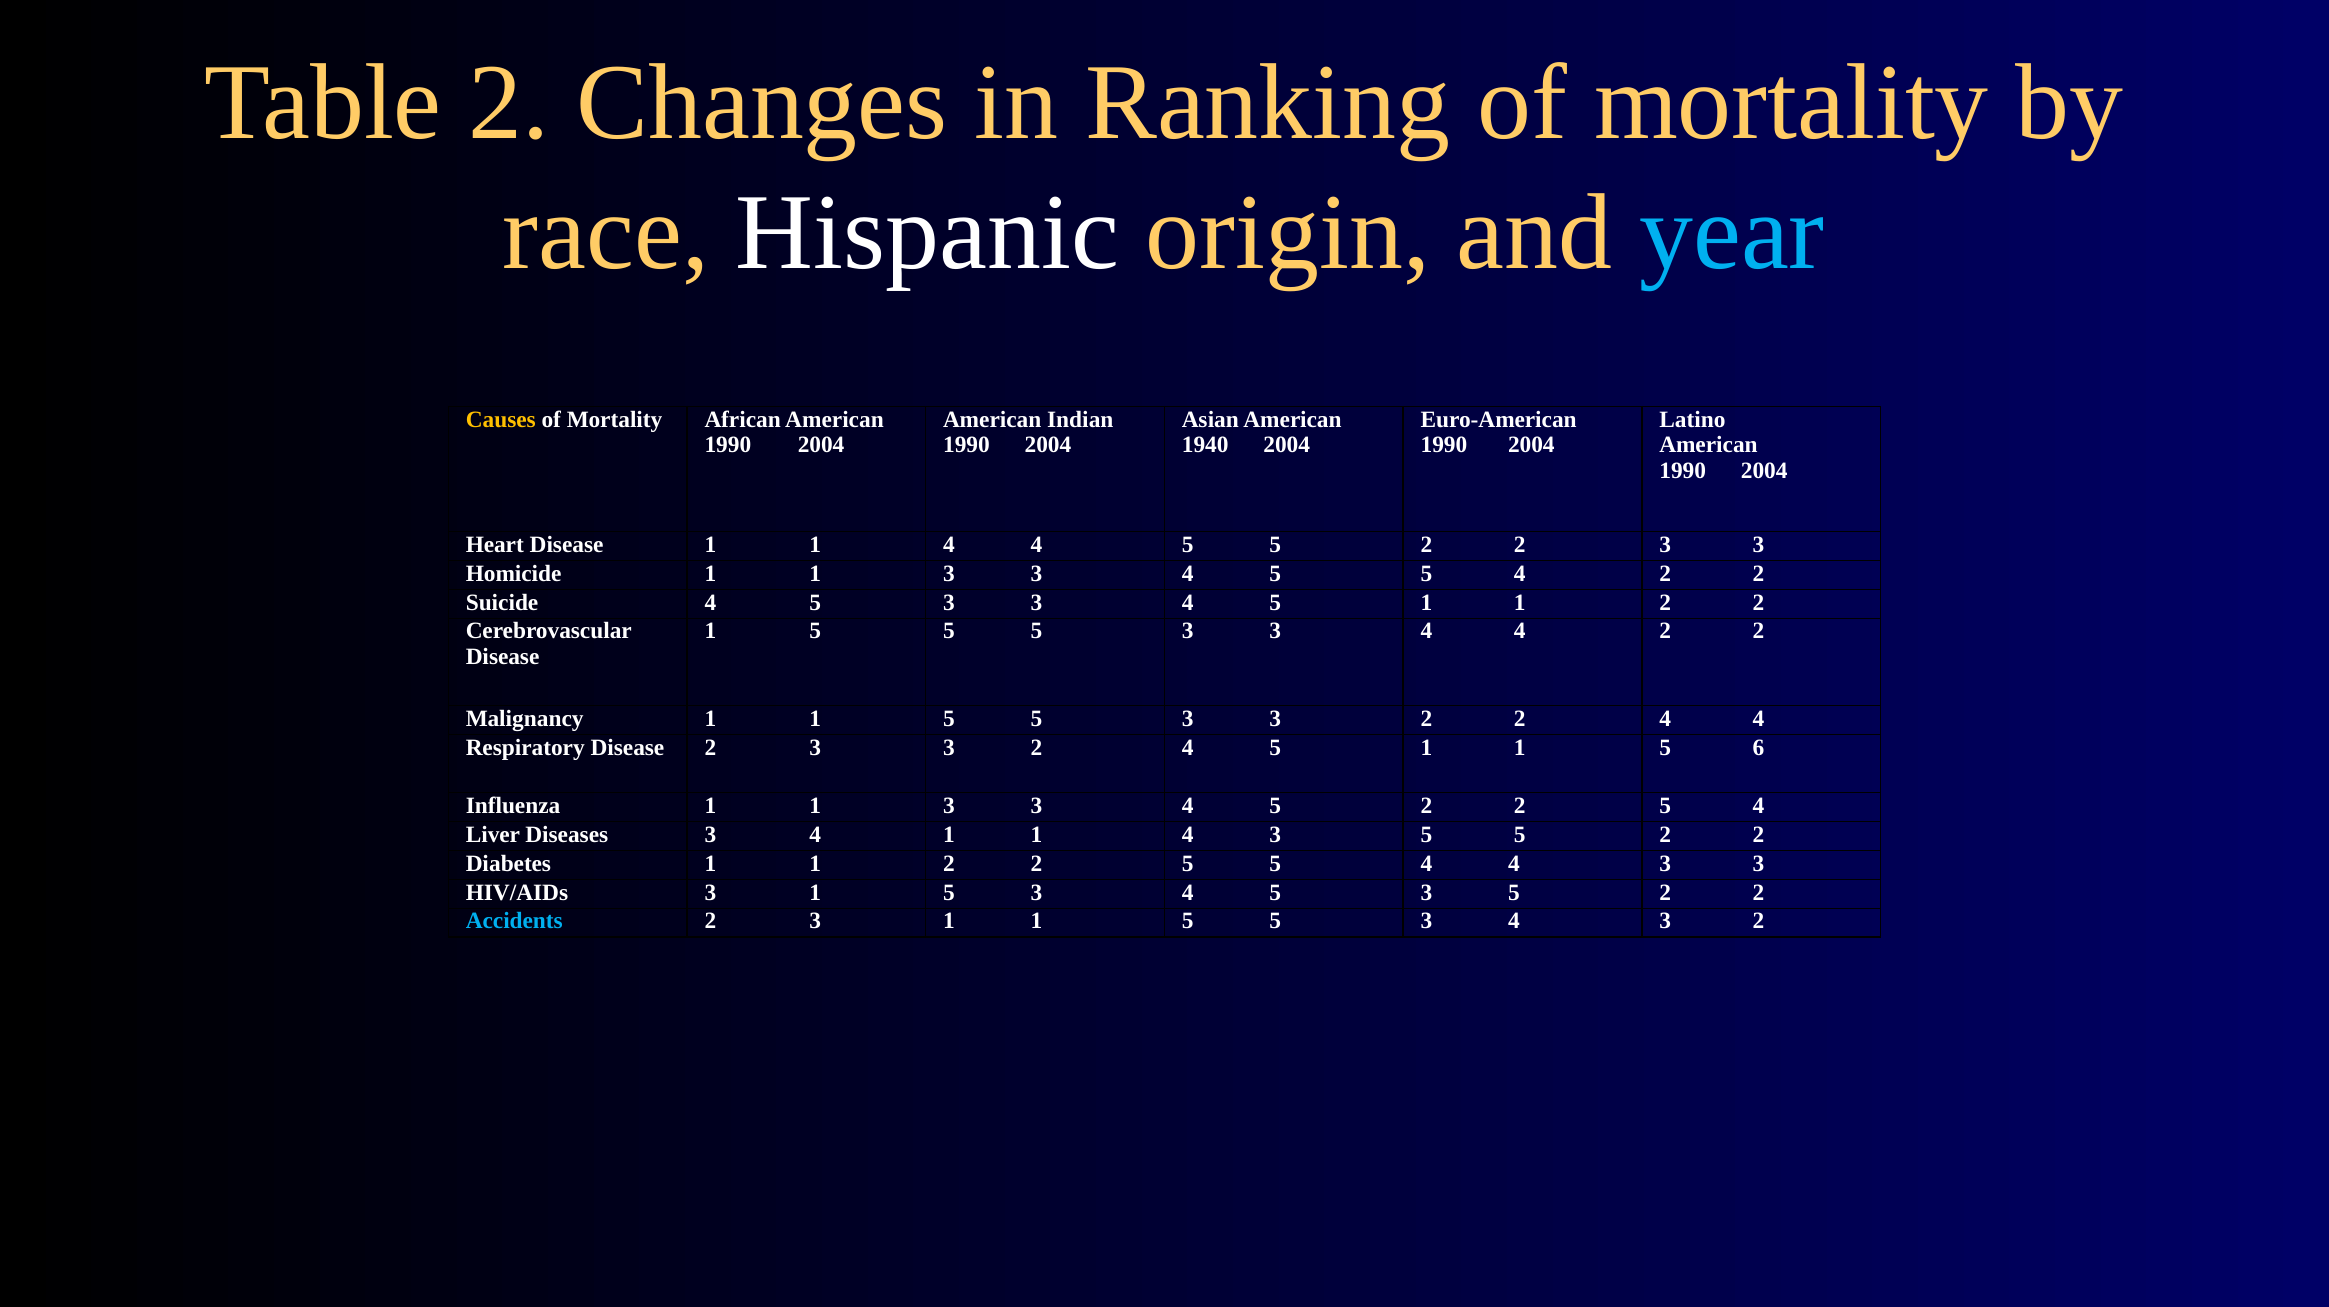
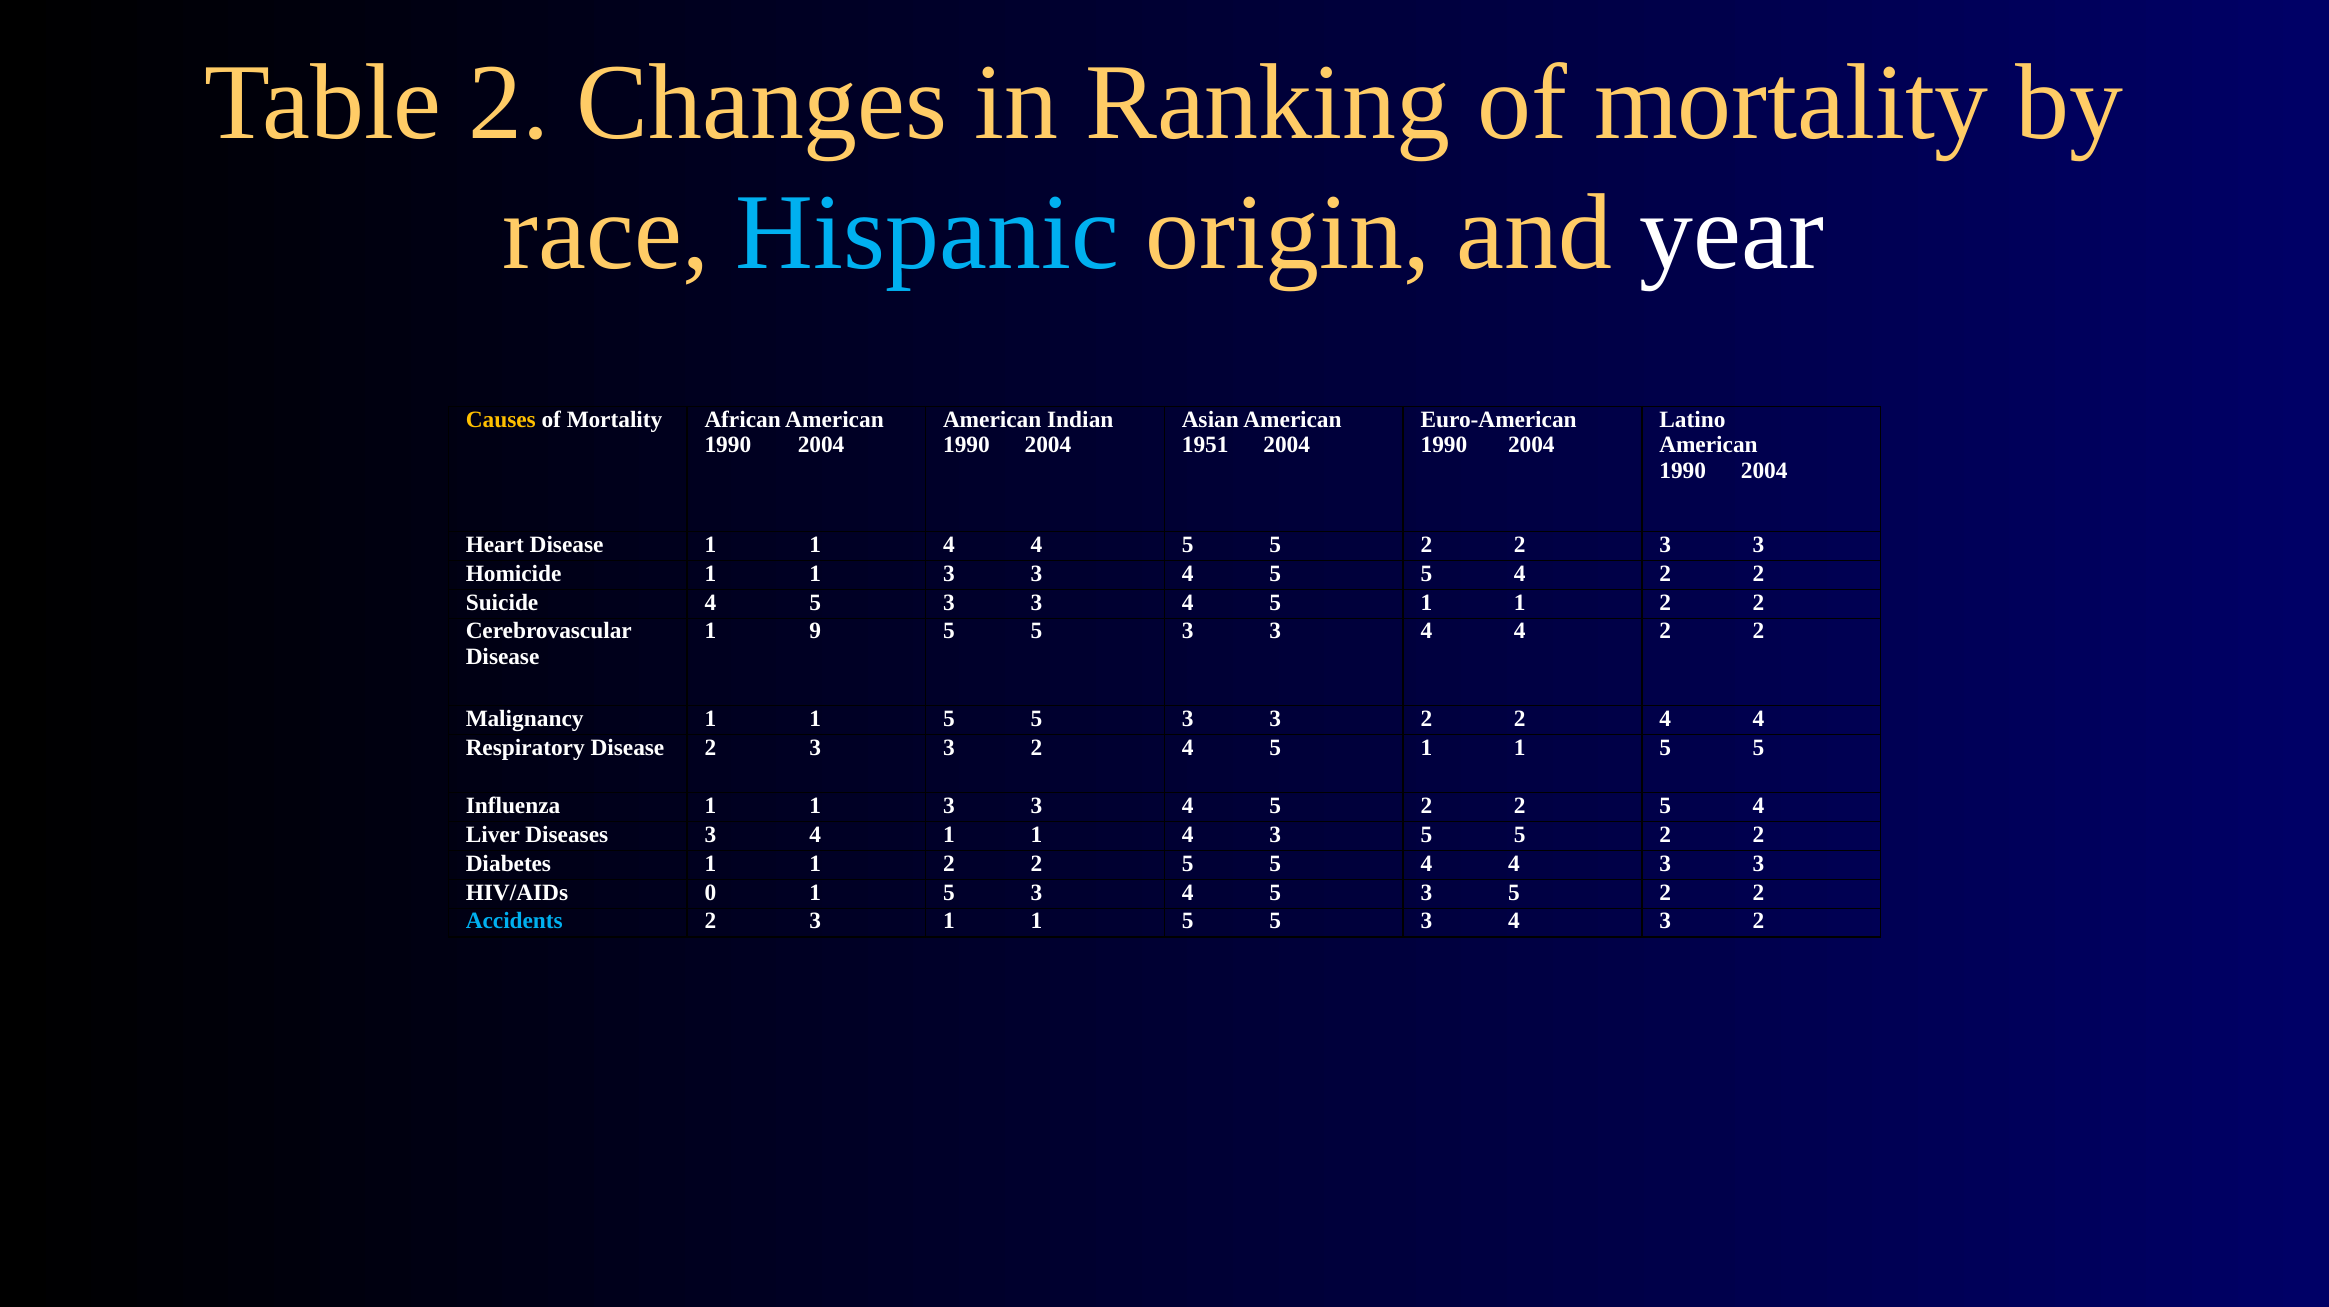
Hispanic colour: white -> light blue
year colour: light blue -> white
1940: 1940 -> 1951
5 at (815, 631): 5 -> 9
6 at (1759, 747): 6 -> 5
HIV/AIDs 3: 3 -> 0
